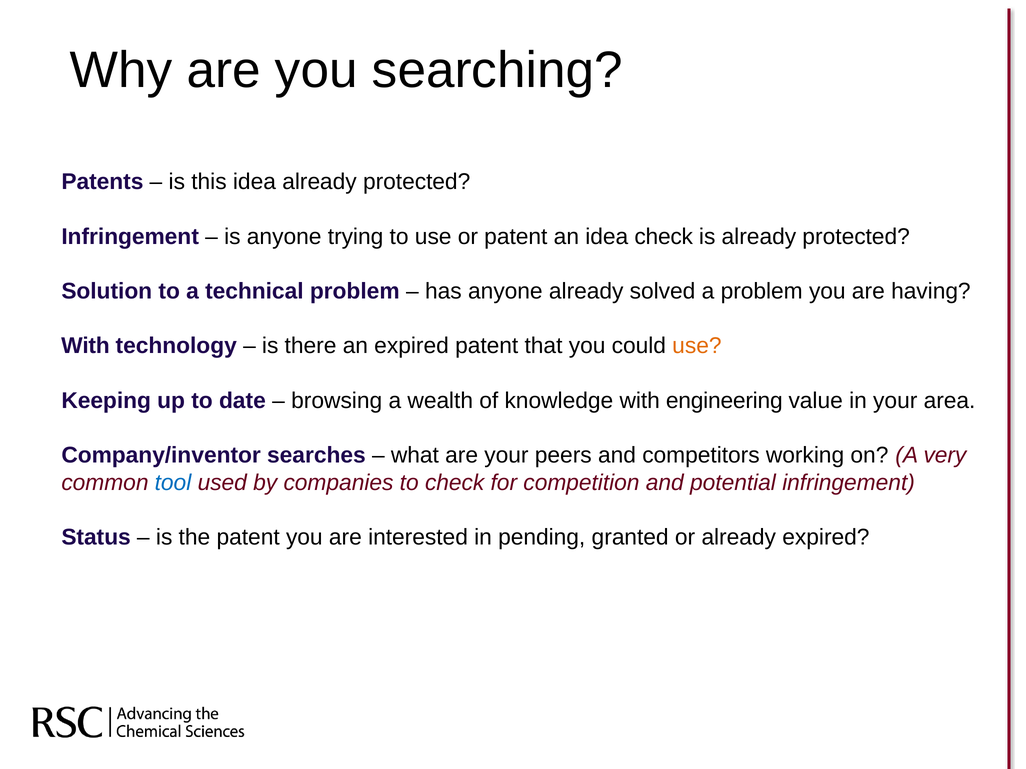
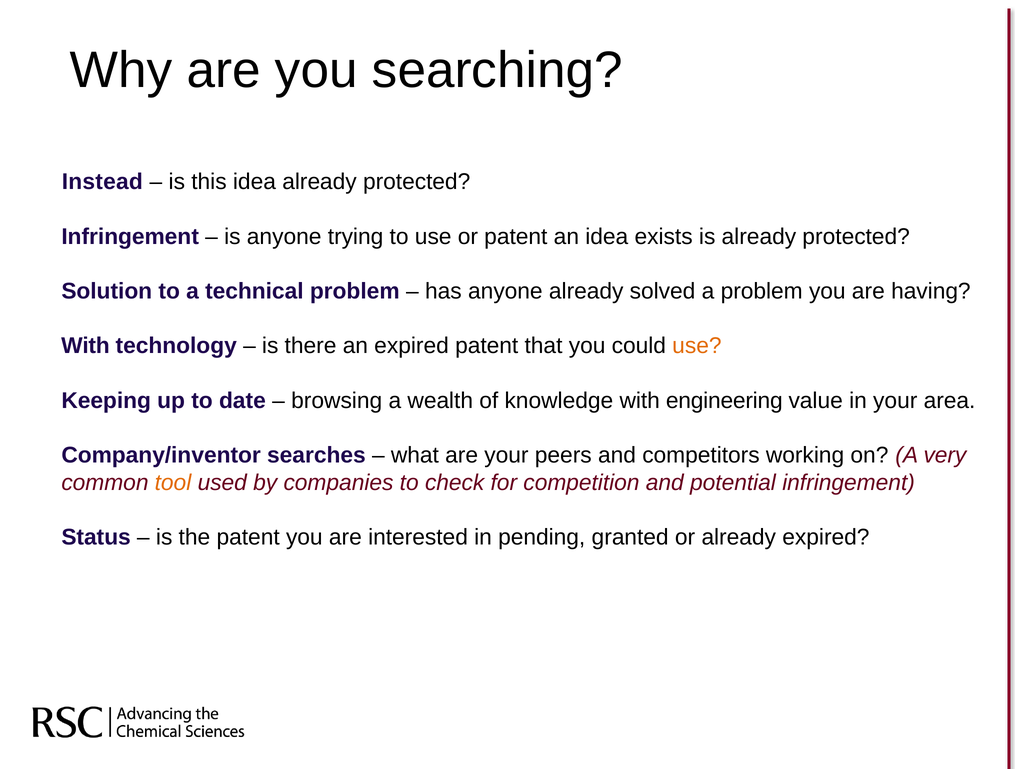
Patents: Patents -> Instead
idea check: check -> exists
tool colour: blue -> orange
